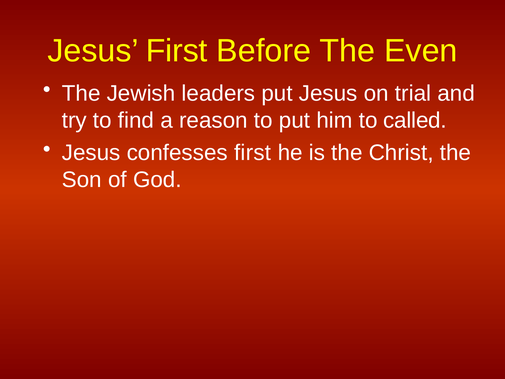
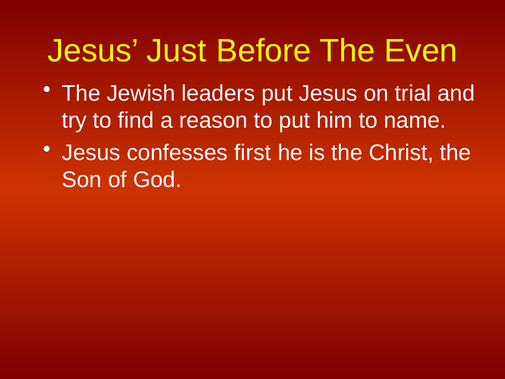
Jesus First: First -> Just
called: called -> name
